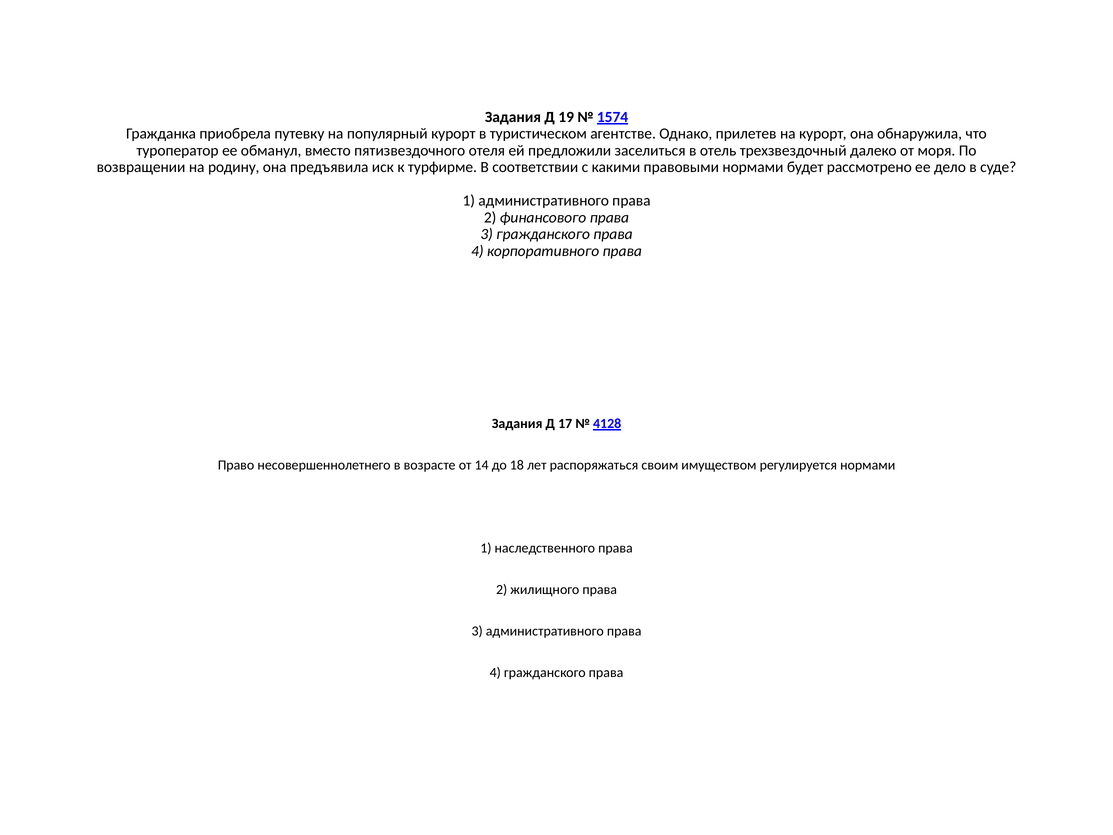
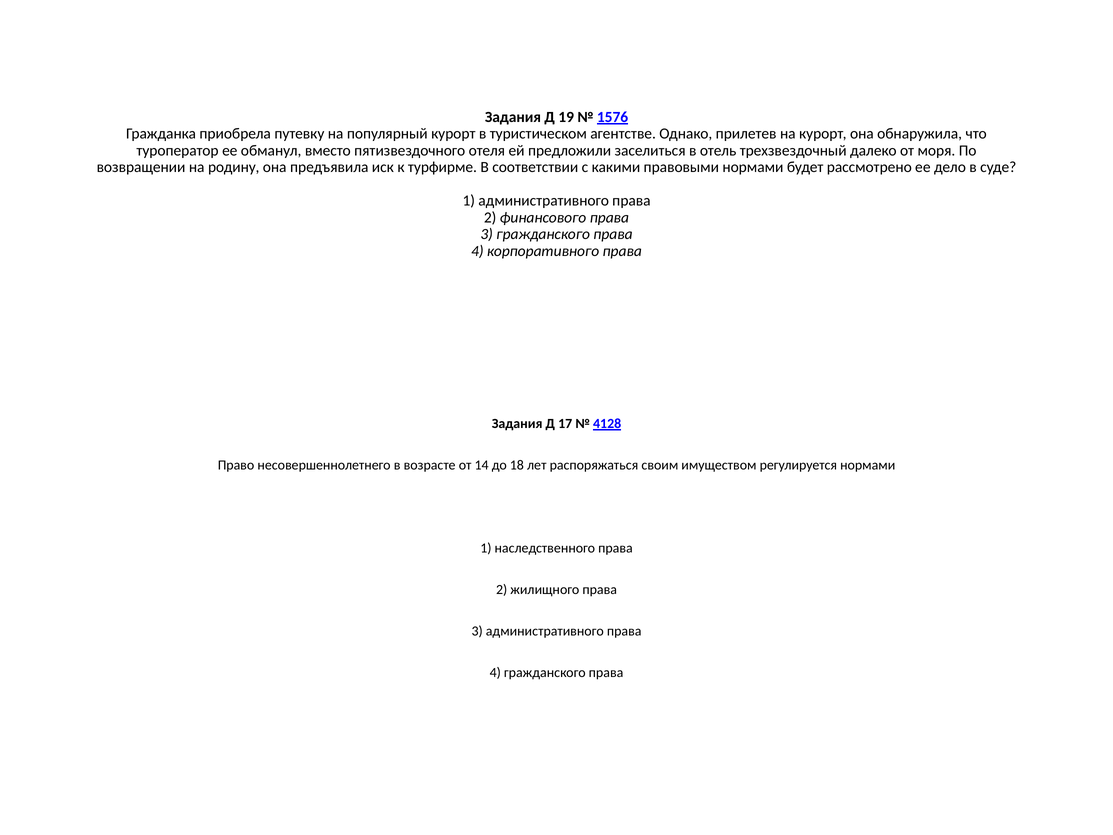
1574: 1574 -> 1576
